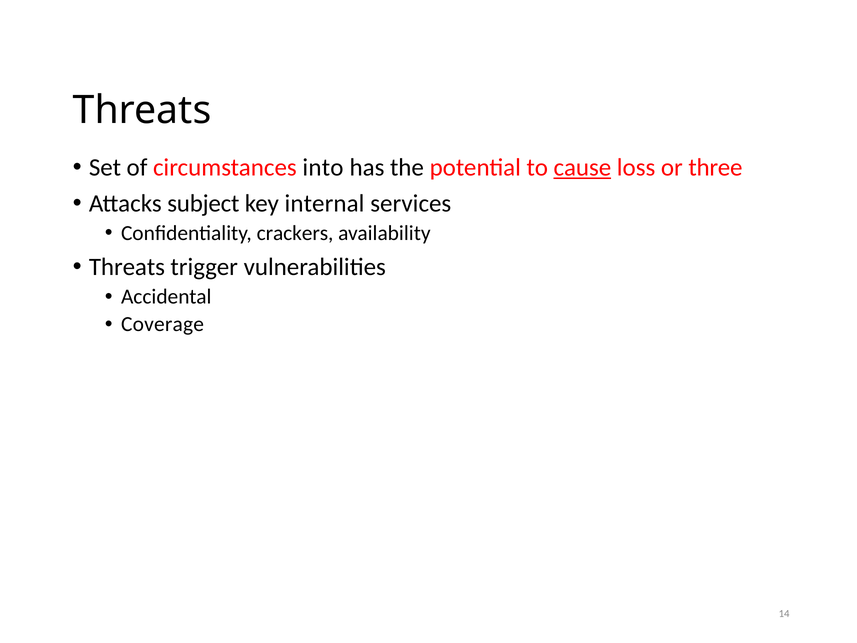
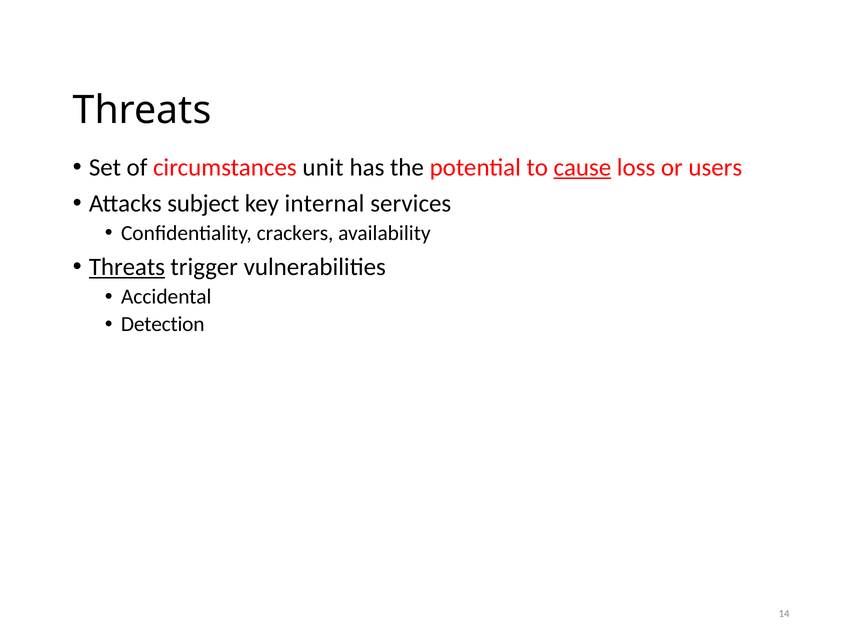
into: into -> unit
three: three -> users
Threats at (127, 267) underline: none -> present
Coverage: Coverage -> Detection
